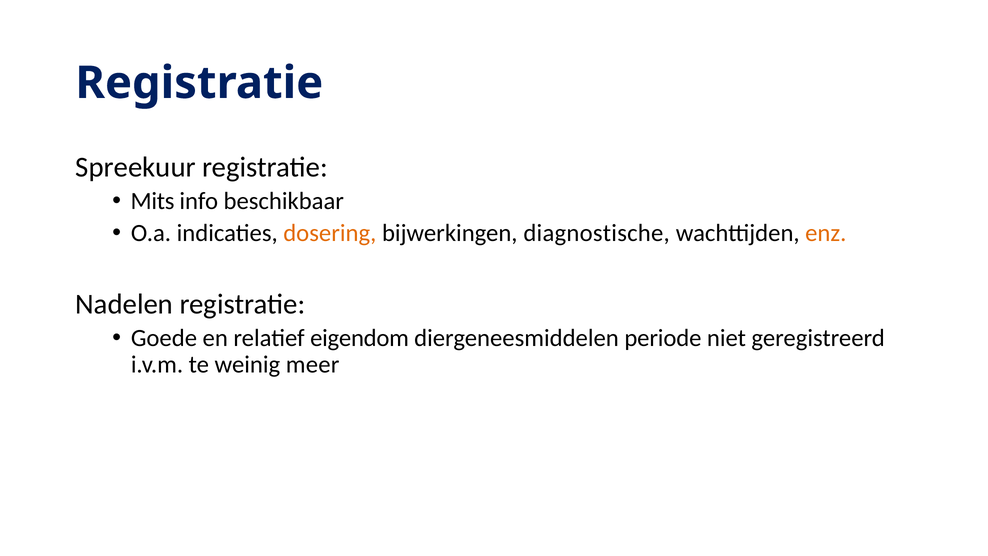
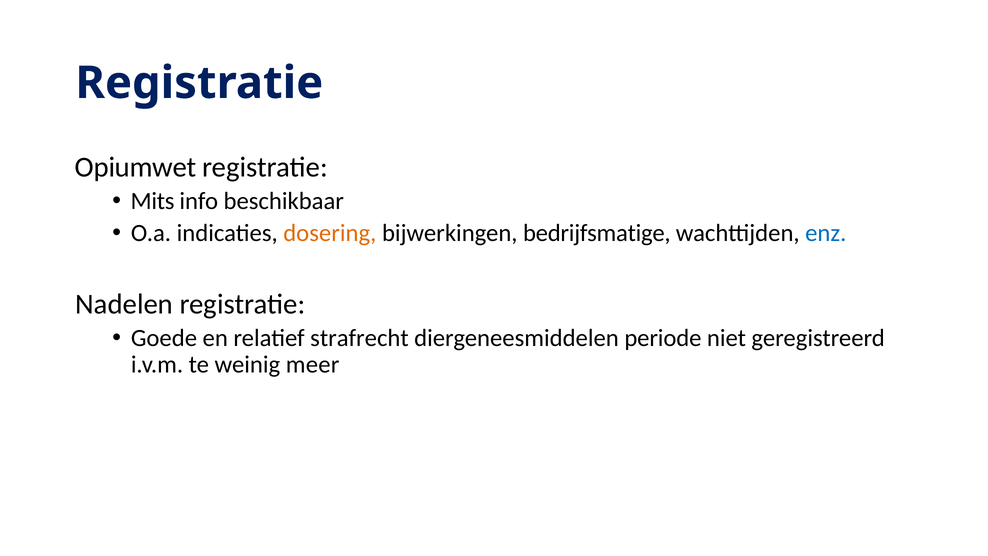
Spreekuur: Spreekuur -> Opiumwet
diagnostische: diagnostische -> bedrijfsmatige
enz colour: orange -> blue
eigendom: eigendom -> strafrecht
